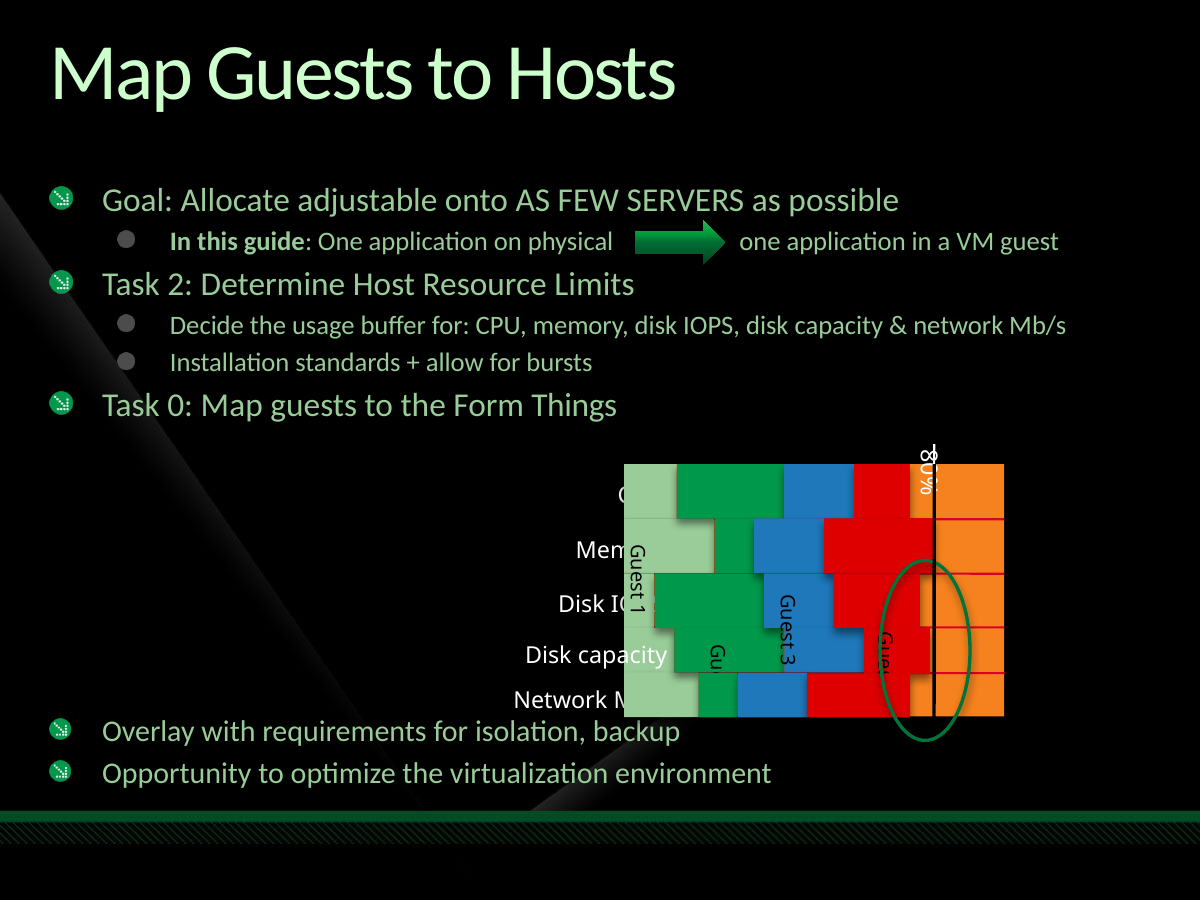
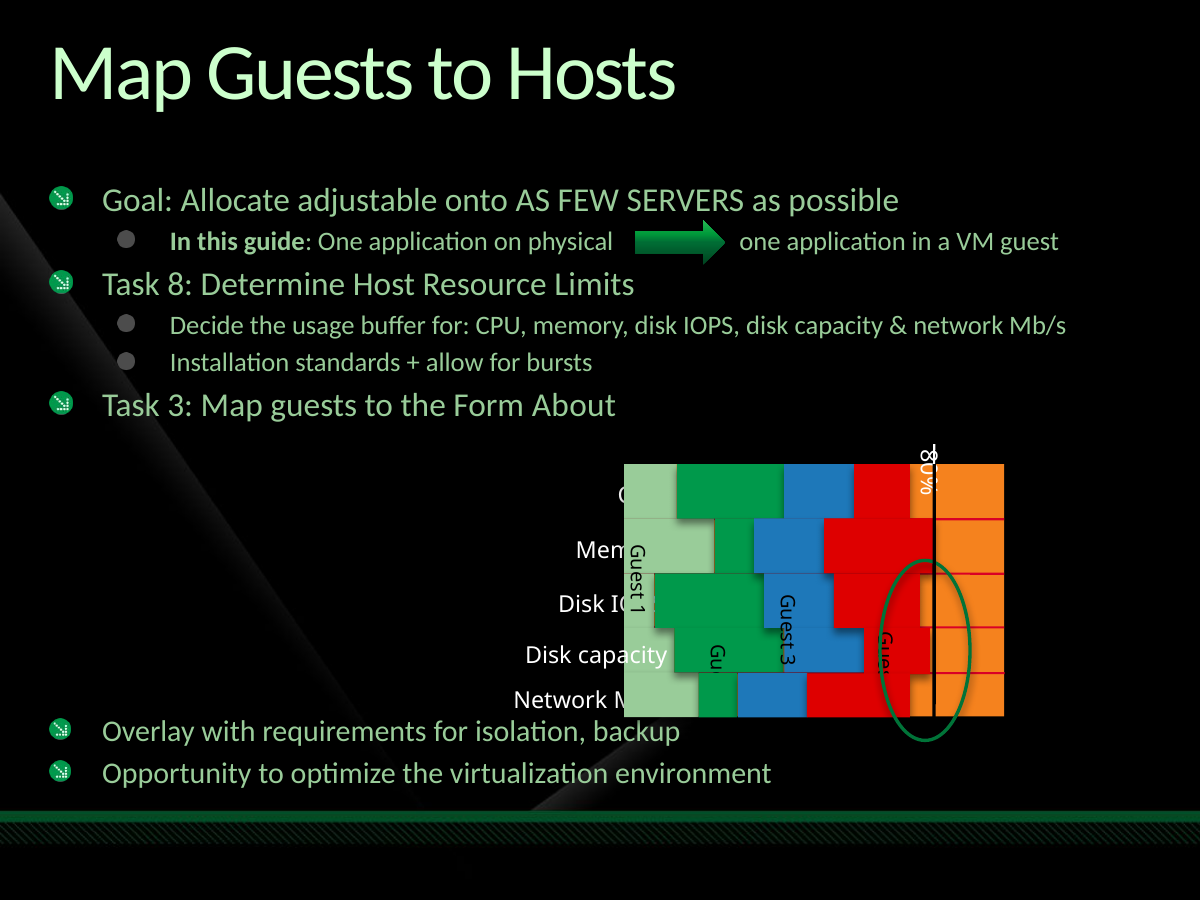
Task 2: 2 -> 8
Task 0: 0 -> 3
Things: Things -> About
